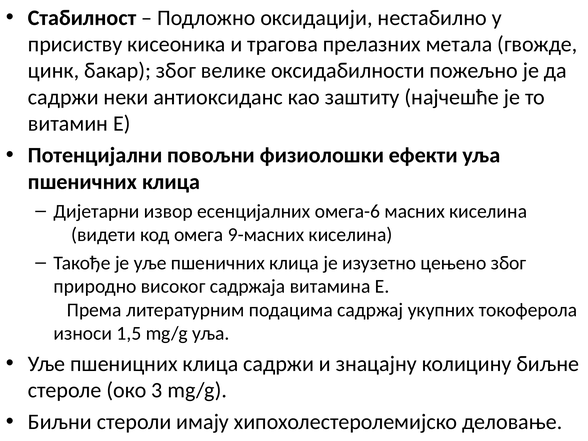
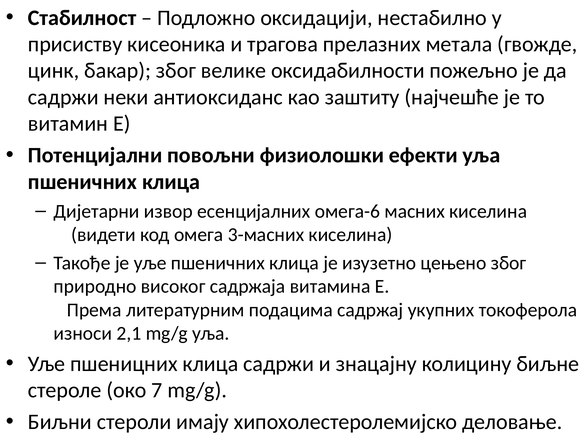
9-масних: 9-масних -> 3-масних
1,5: 1,5 -> 2,1
3: 3 -> 7
